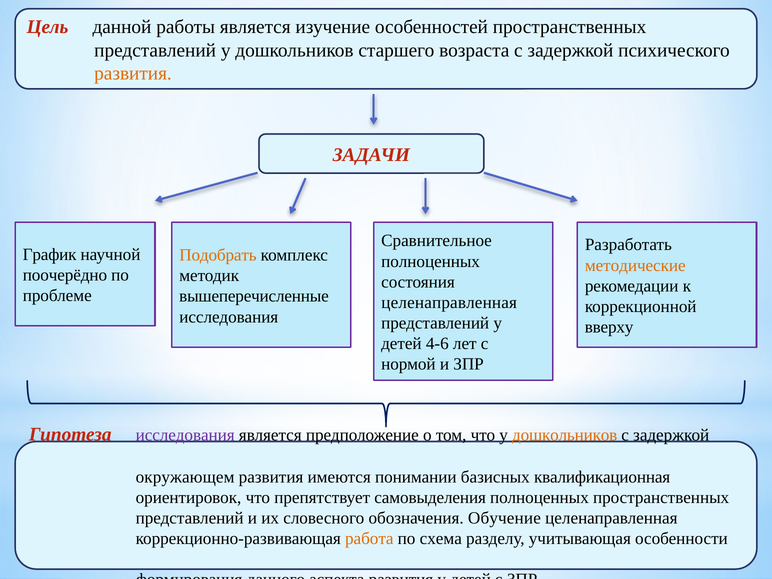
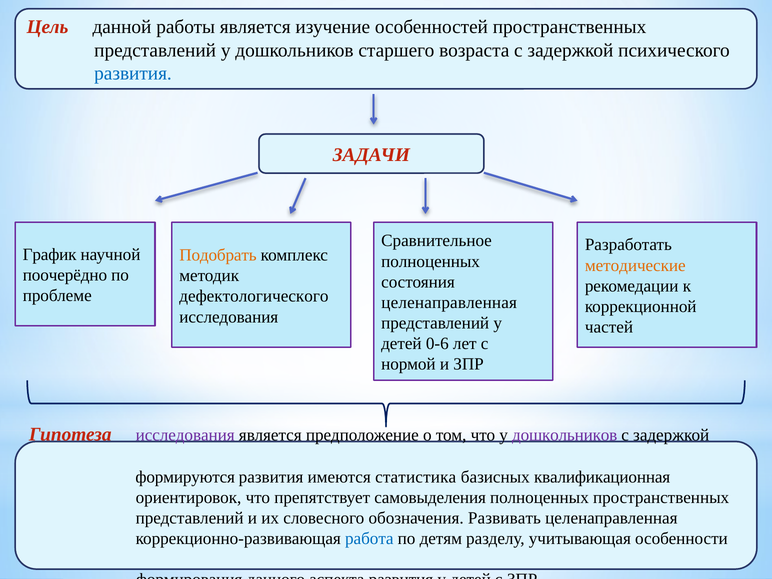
развития at (133, 73) colour: orange -> blue
вышеперечисленные: вышеперечисленные -> дефектологического
вверху: вверху -> частей
4-6: 4-6 -> 0-6
дошкольников at (565, 435) colour: orange -> purple
окружающем: окружающем -> формируются
понимании: понимании -> статистика
Обучение: Обучение -> Развивать
работа colour: orange -> blue
схема: схема -> детям
